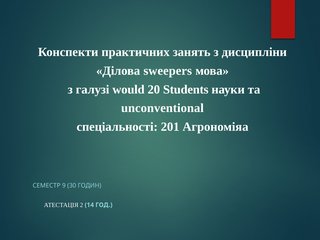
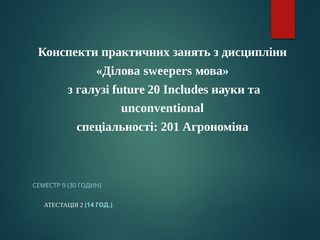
would: would -> future
Students: Students -> Includes
